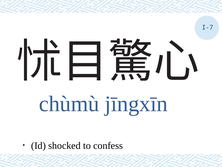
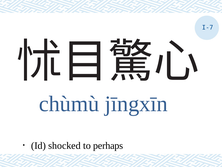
confess: confess -> perhaps
